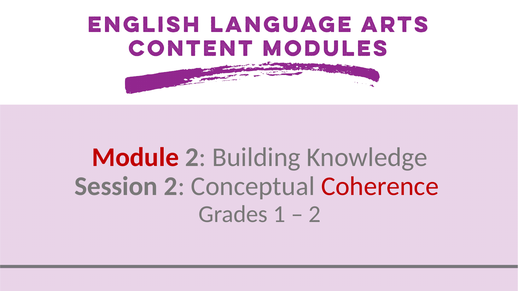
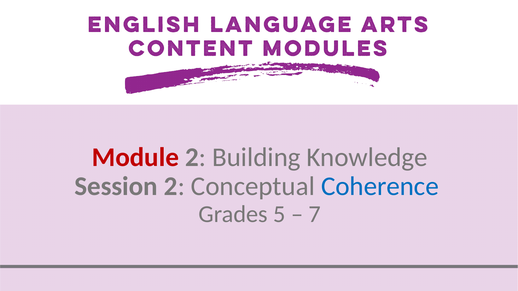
Coherence colour: red -> blue
1: 1 -> 5
2 at (315, 214): 2 -> 7
